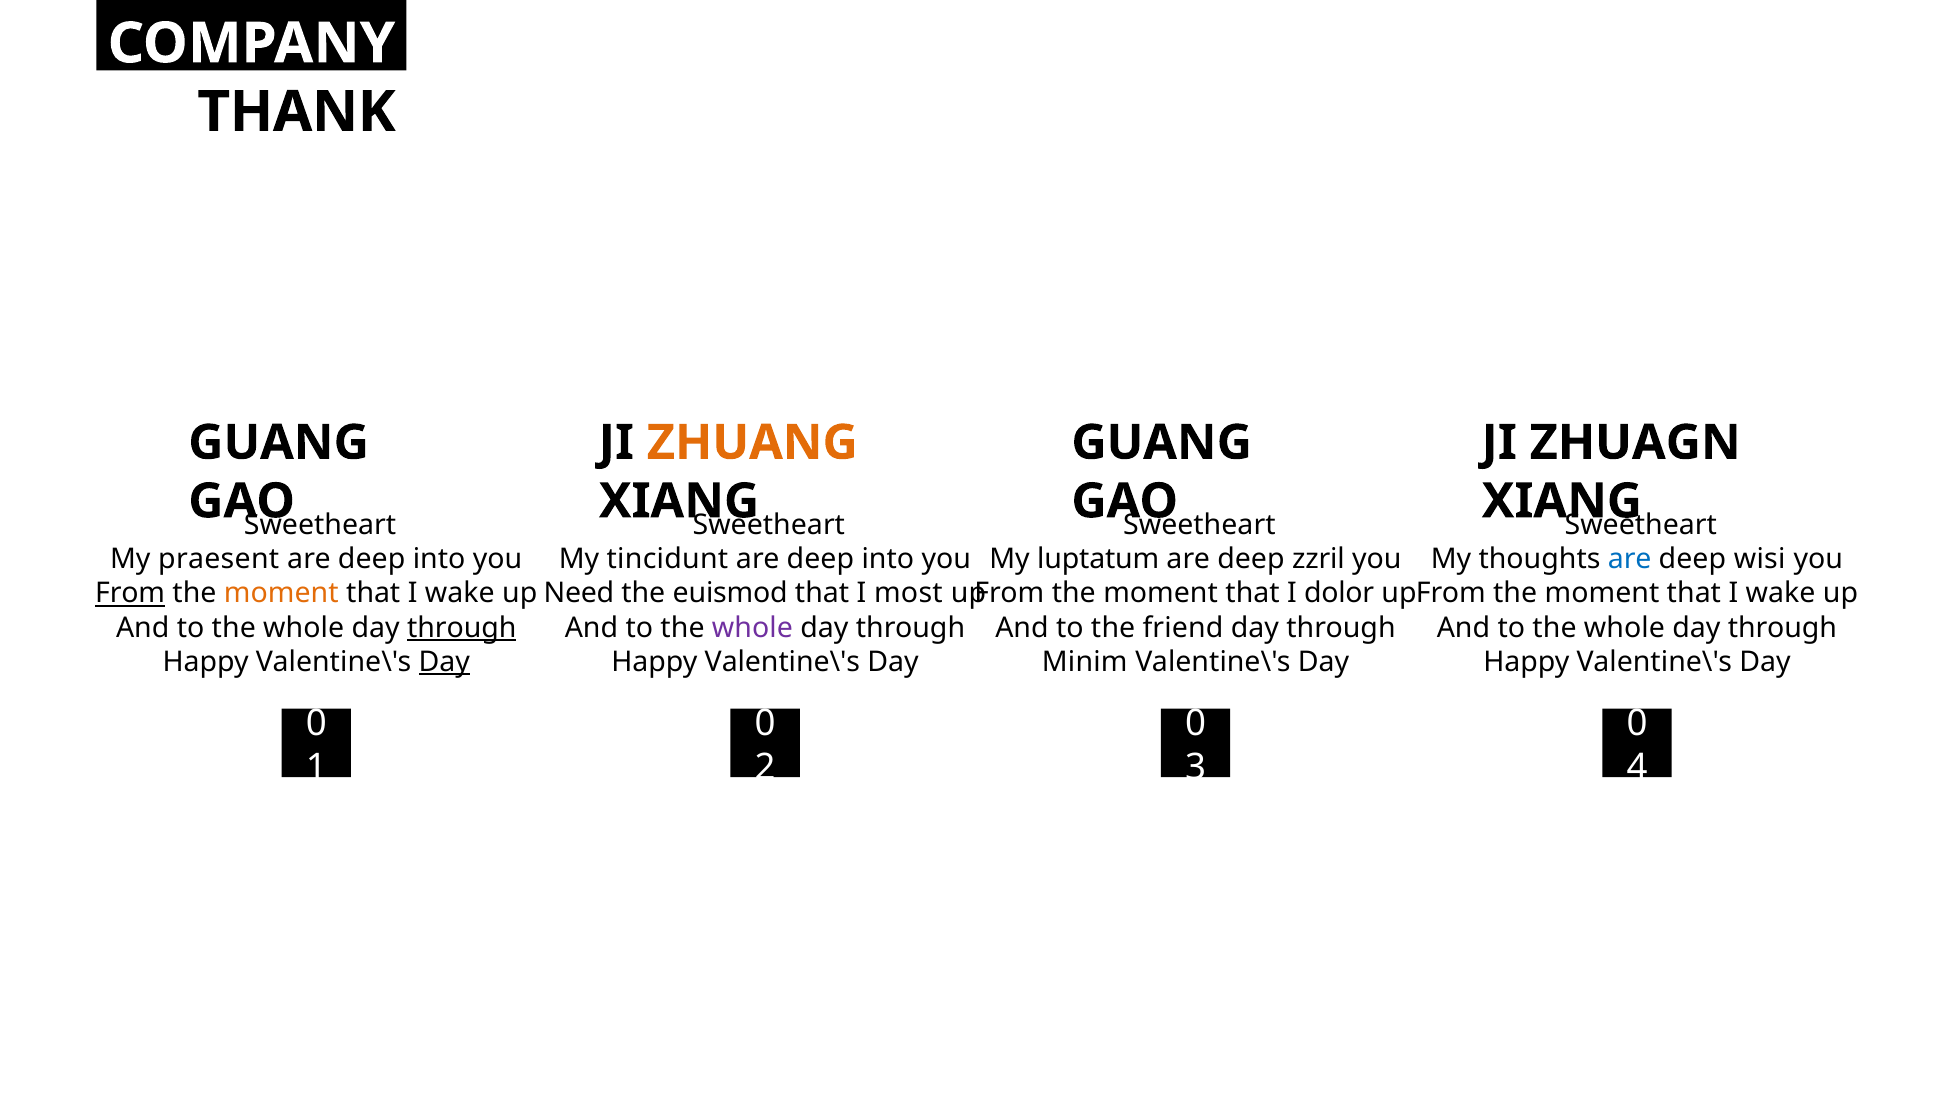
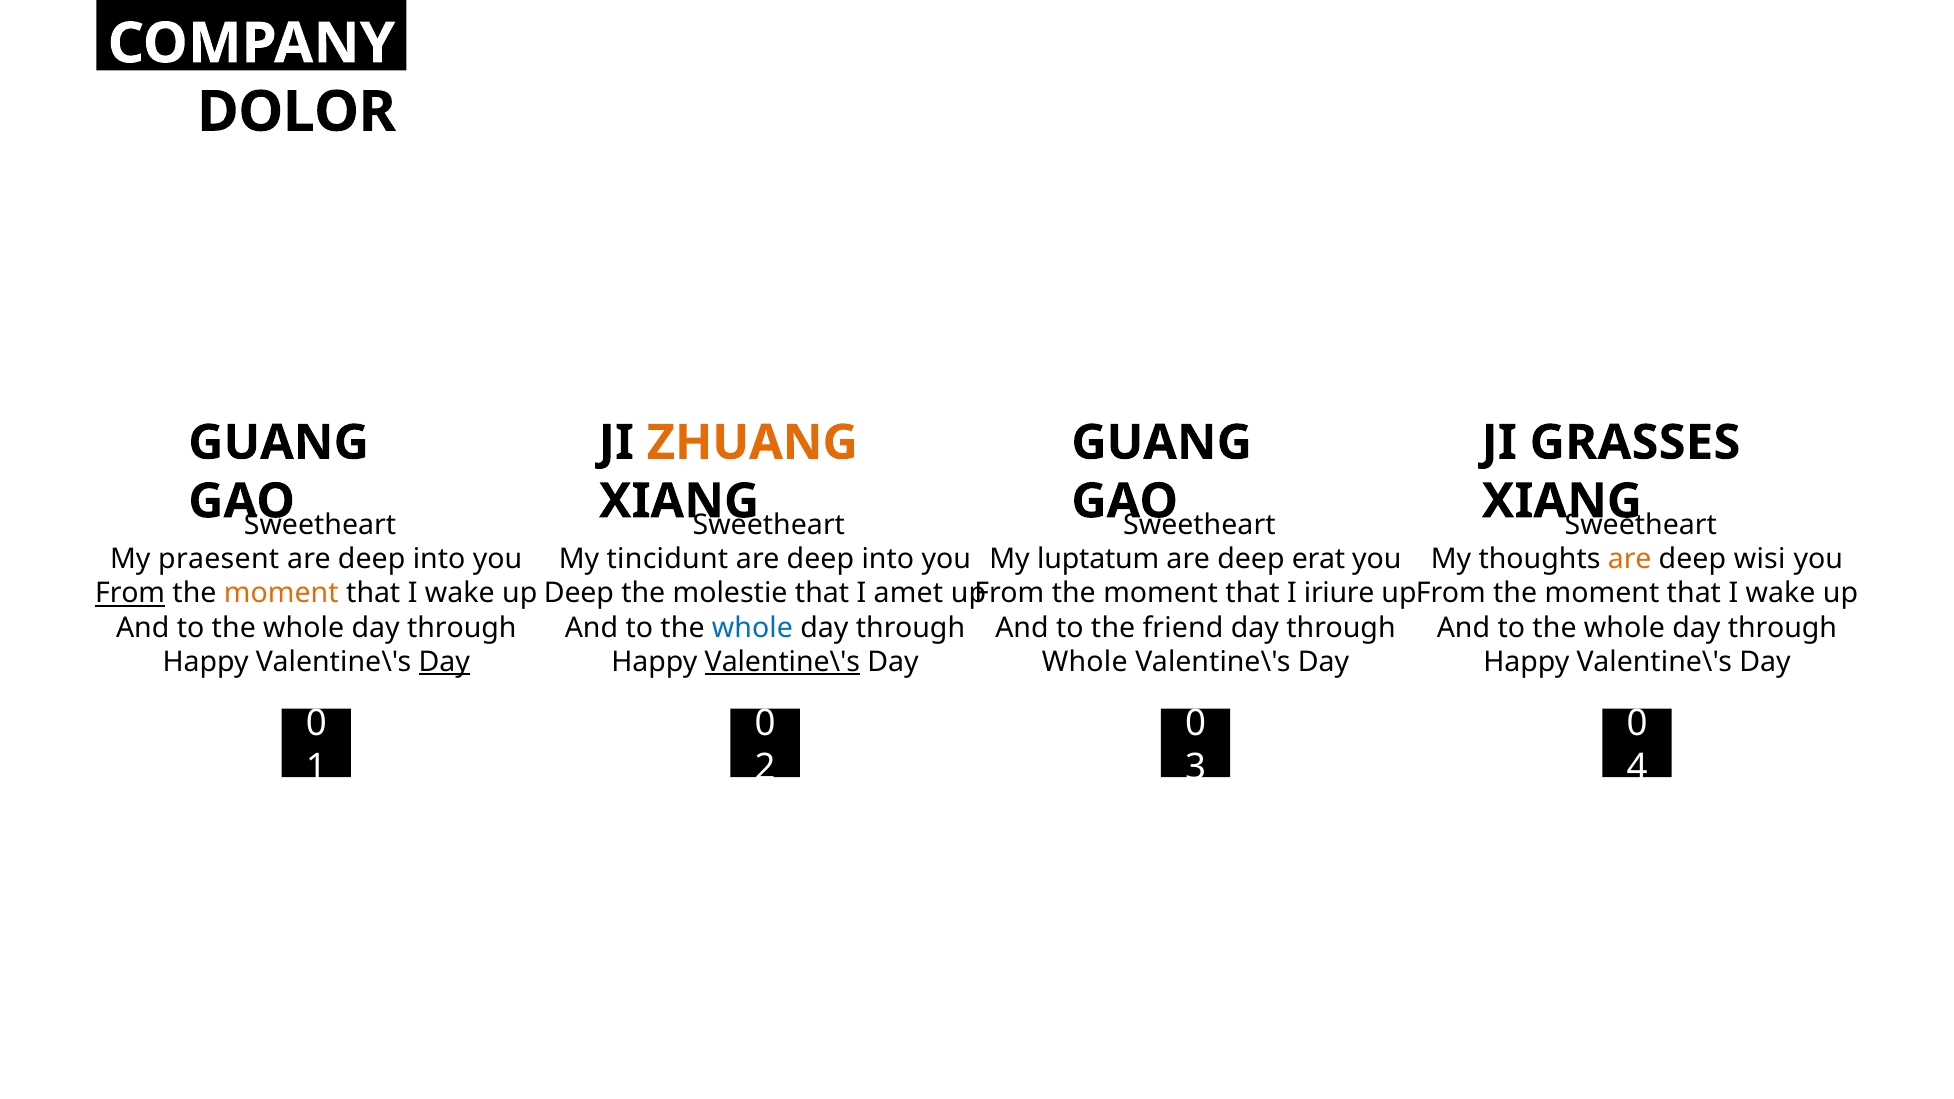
THANK: THANK -> DOLOR
ZHUAGN: ZHUAGN -> GRASSES
zzril: zzril -> erat
are at (1630, 559) colour: blue -> orange
Need at (579, 594): Need -> Deep
euismod: euismod -> molestie
most: most -> amet
dolor: dolor -> iriure
through at (462, 628) underline: present -> none
whole at (752, 628) colour: purple -> blue
Valentine\'s at (782, 662) underline: none -> present
Minim at (1085, 662): Minim -> Whole
